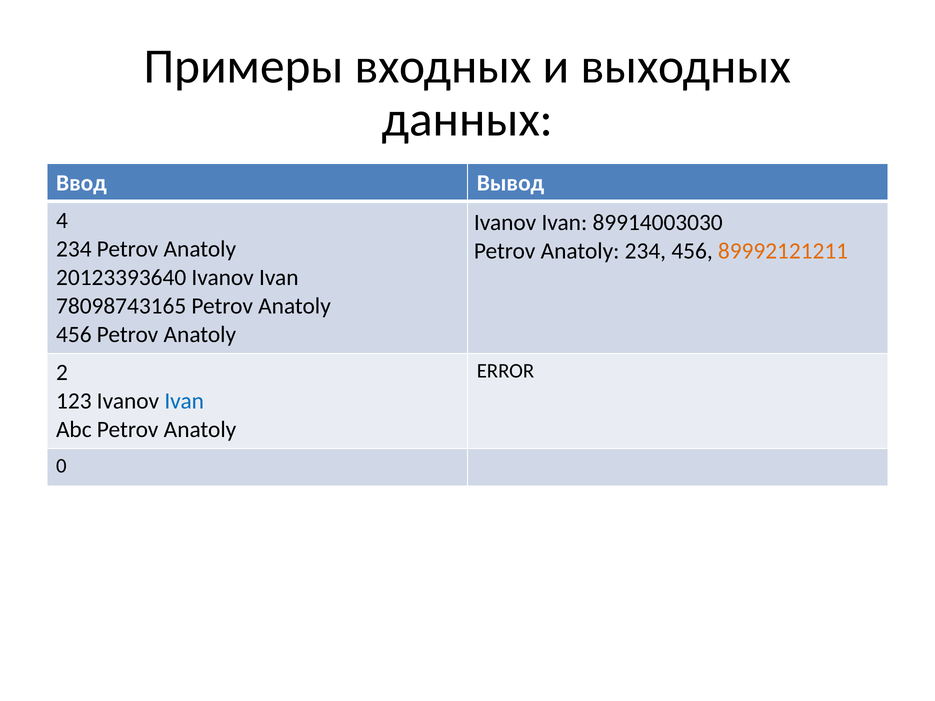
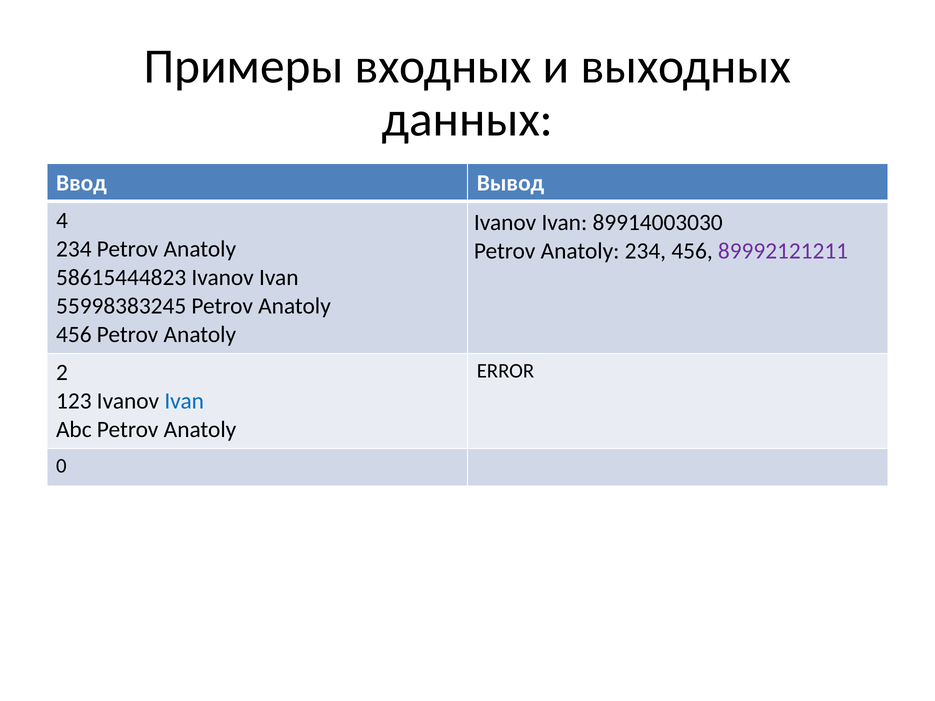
89992121211 colour: orange -> purple
20123393640: 20123393640 -> 58615444823
78098743165: 78098743165 -> 55998383245
